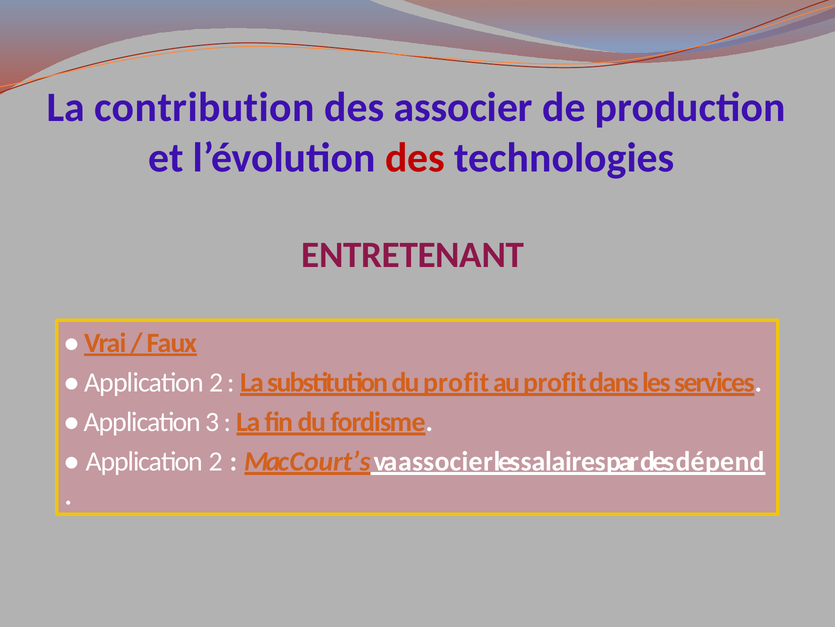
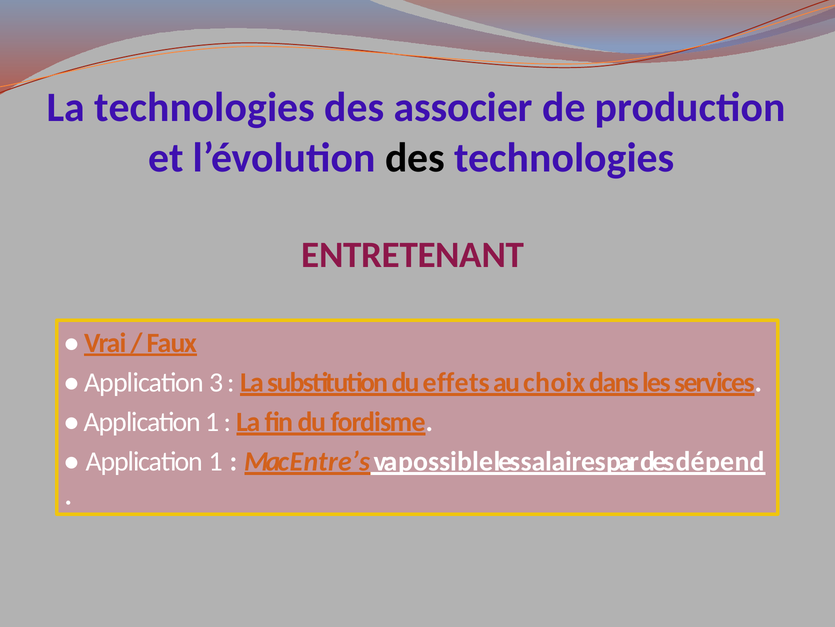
La contribution: contribution -> technologies
des at (415, 158) colour: red -> black
2 at (216, 382): 2 -> 3
du profit: profit -> effets
au profit: profit -> choix
3 at (212, 421): 3 -> 1
2 at (216, 461): 2 -> 1
Court’s: Court’s -> Entre’s
va associer: associer -> possible
